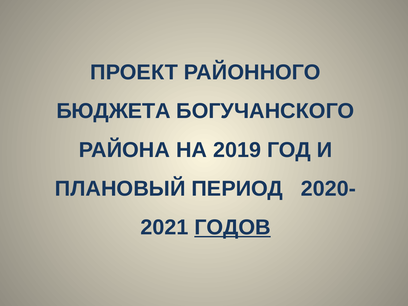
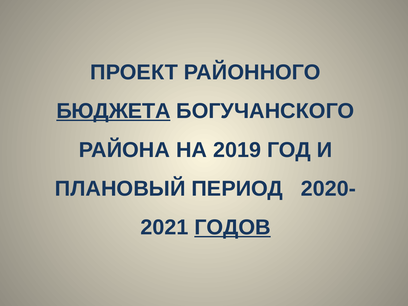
БЮДЖЕТА underline: none -> present
